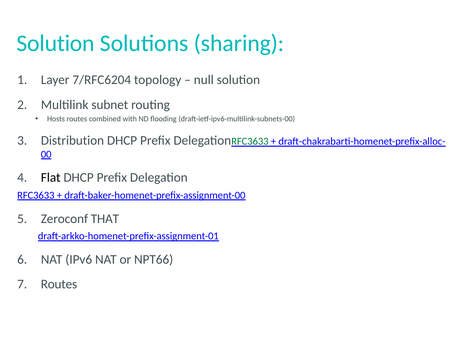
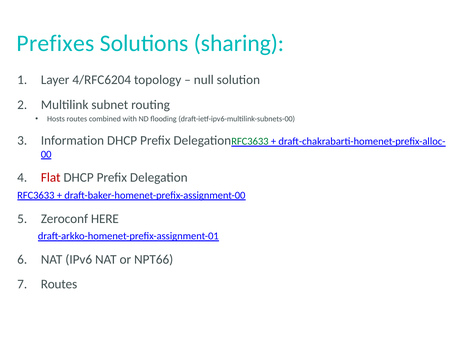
Solution at (56, 43): Solution -> Prefixes
7/RFC6204: 7/RFC6204 -> 4/RFC6204
Distribution: Distribution -> Information
Flat colour: black -> red
THAT: THAT -> HERE
